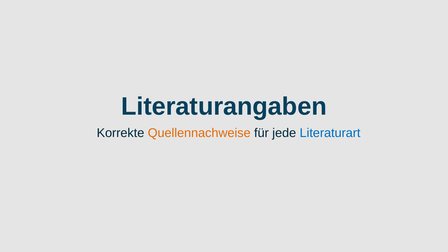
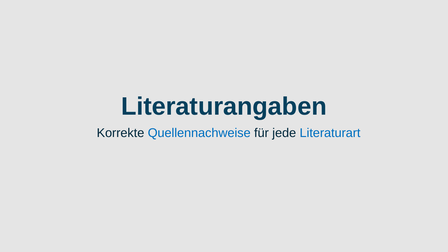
Quellennachweise colour: orange -> blue
